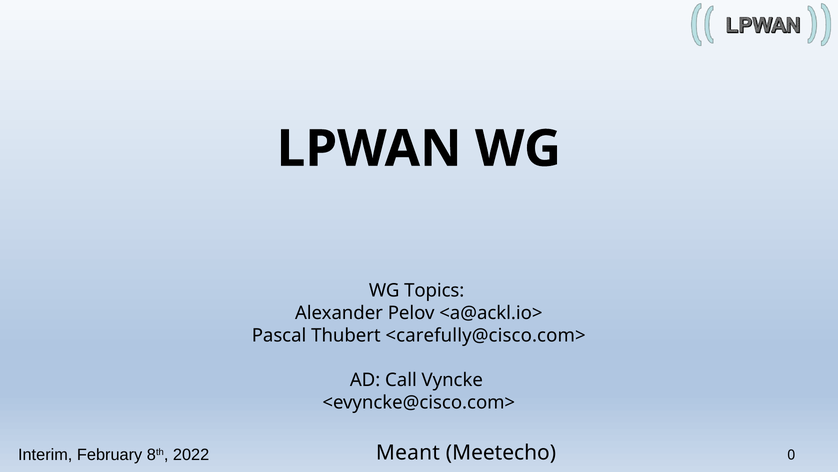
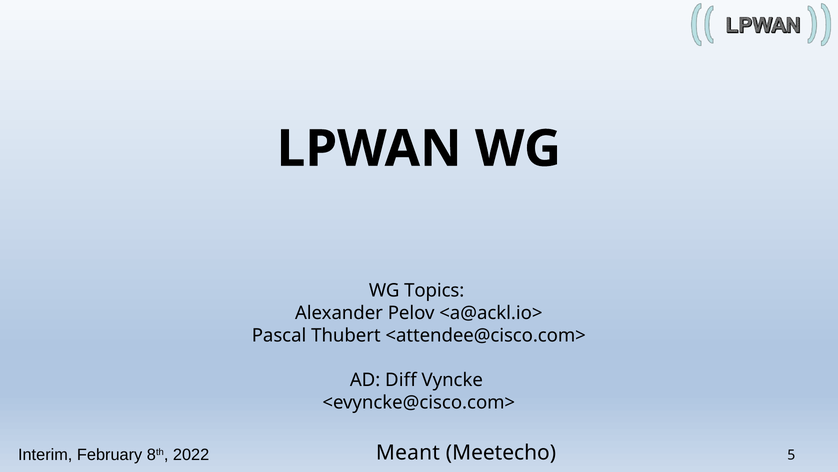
<carefully@cisco.com>: <carefully@cisco.com> -> <attendee@cisco.com>
Call: Call -> Diff
0: 0 -> 5
